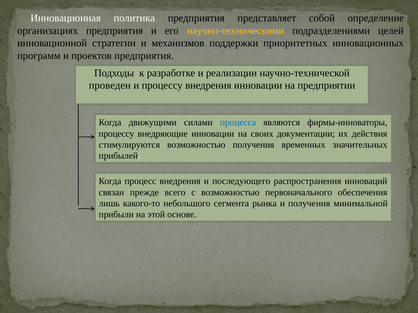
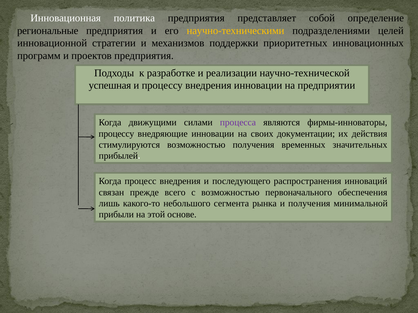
организациях: организациях -> региональные
проведен: проведен -> успешная
процесса colour: blue -> purple
